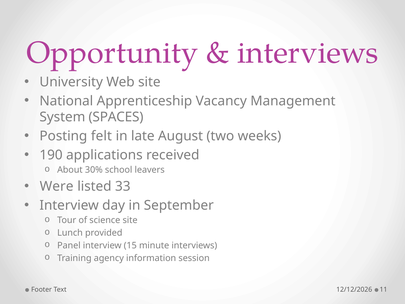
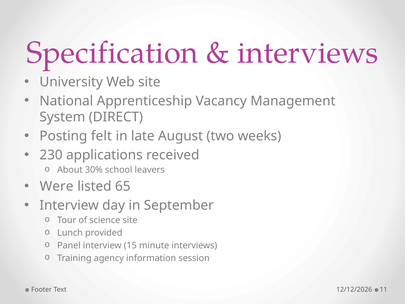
Opportunity: Opportunity -> Specification
SPACES: SPACES -> DIRECT
190: 190 -> 230
33: 33 -> 65
